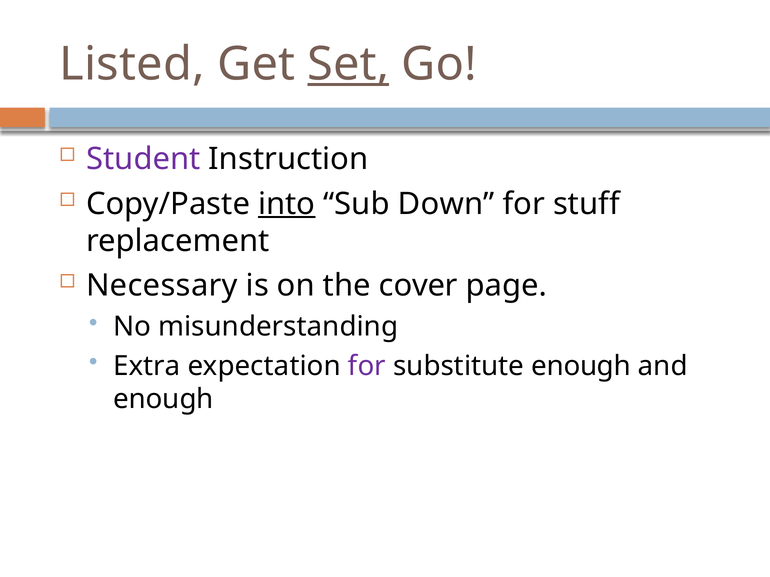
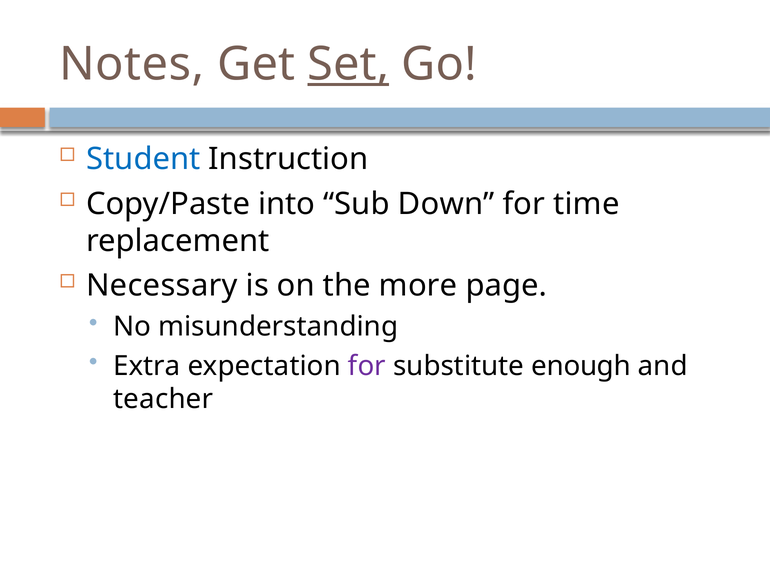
Listed: Listed -> Notes
Student colour: purple -> blue
into underline: present -> none
stuff: stuff -> time
cover: cover -> more
enough at (163, 400): enough -> teacher
